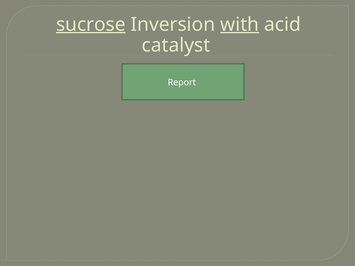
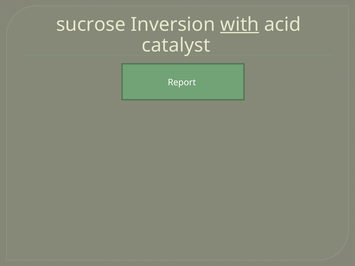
sucrose underline: present -> none
